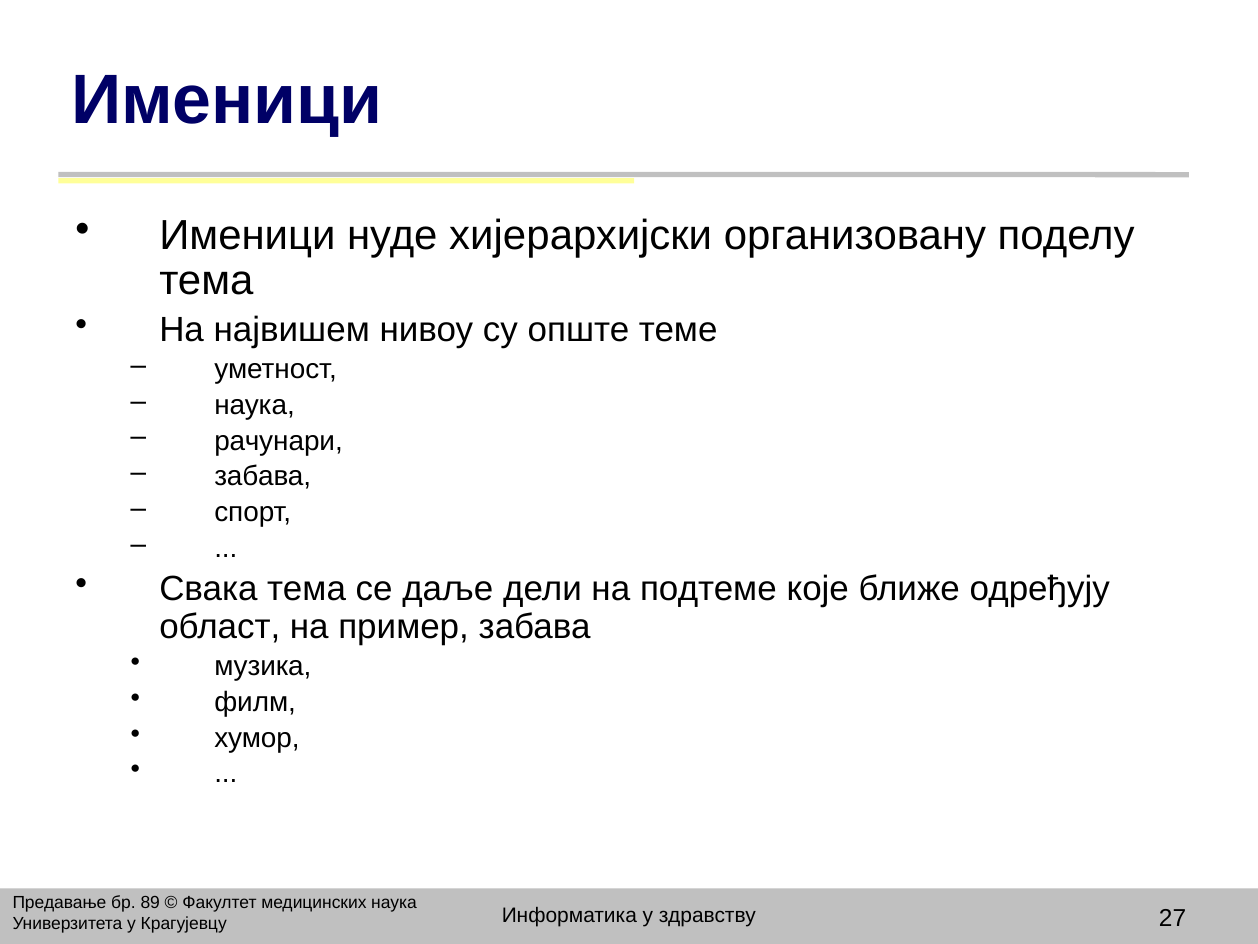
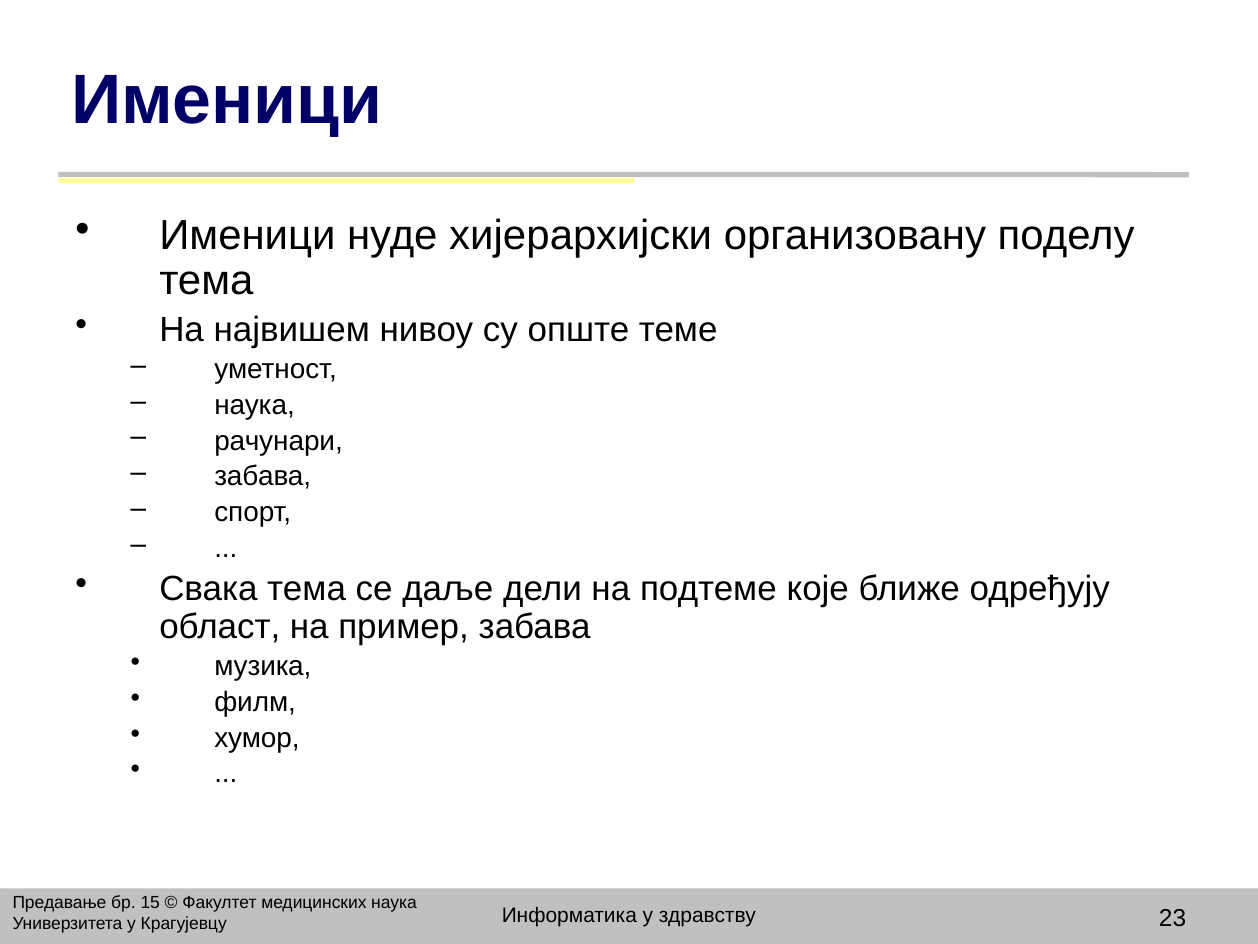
89: 89 -> 15
27: 27 -> 23
